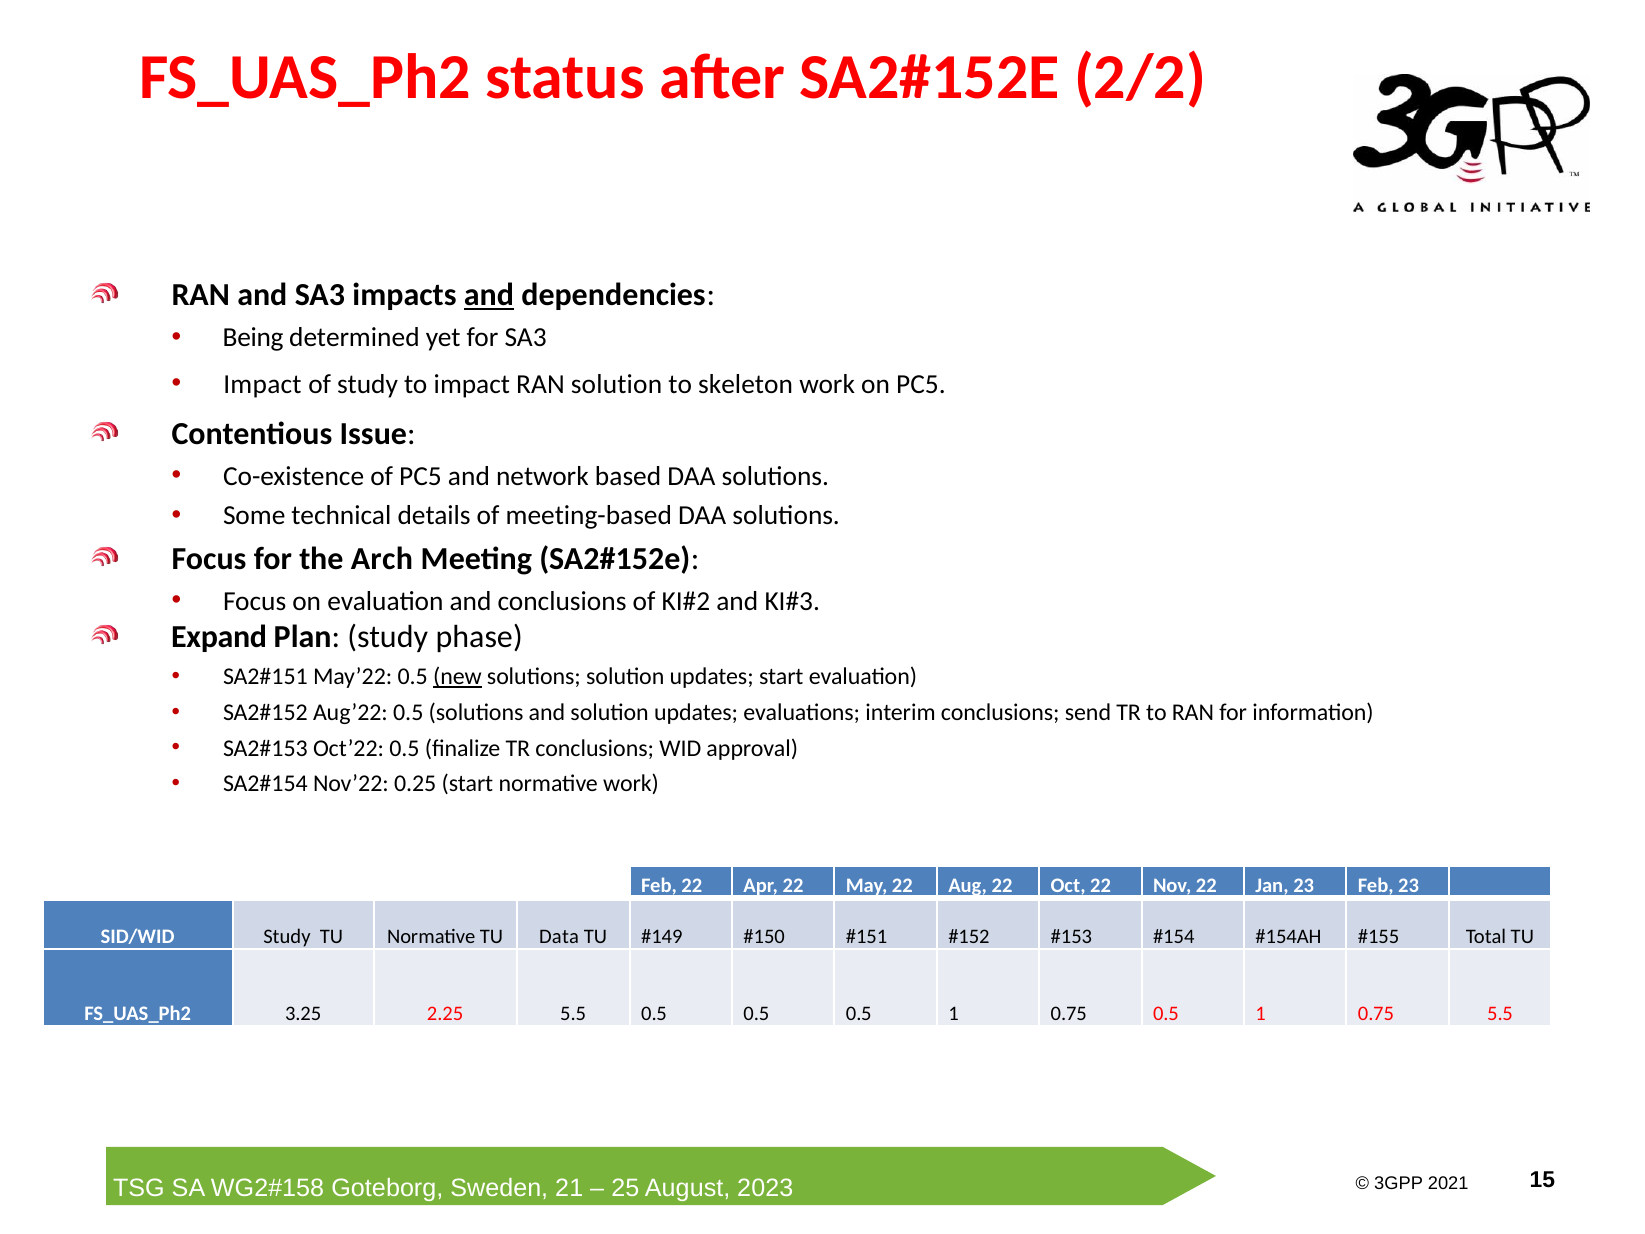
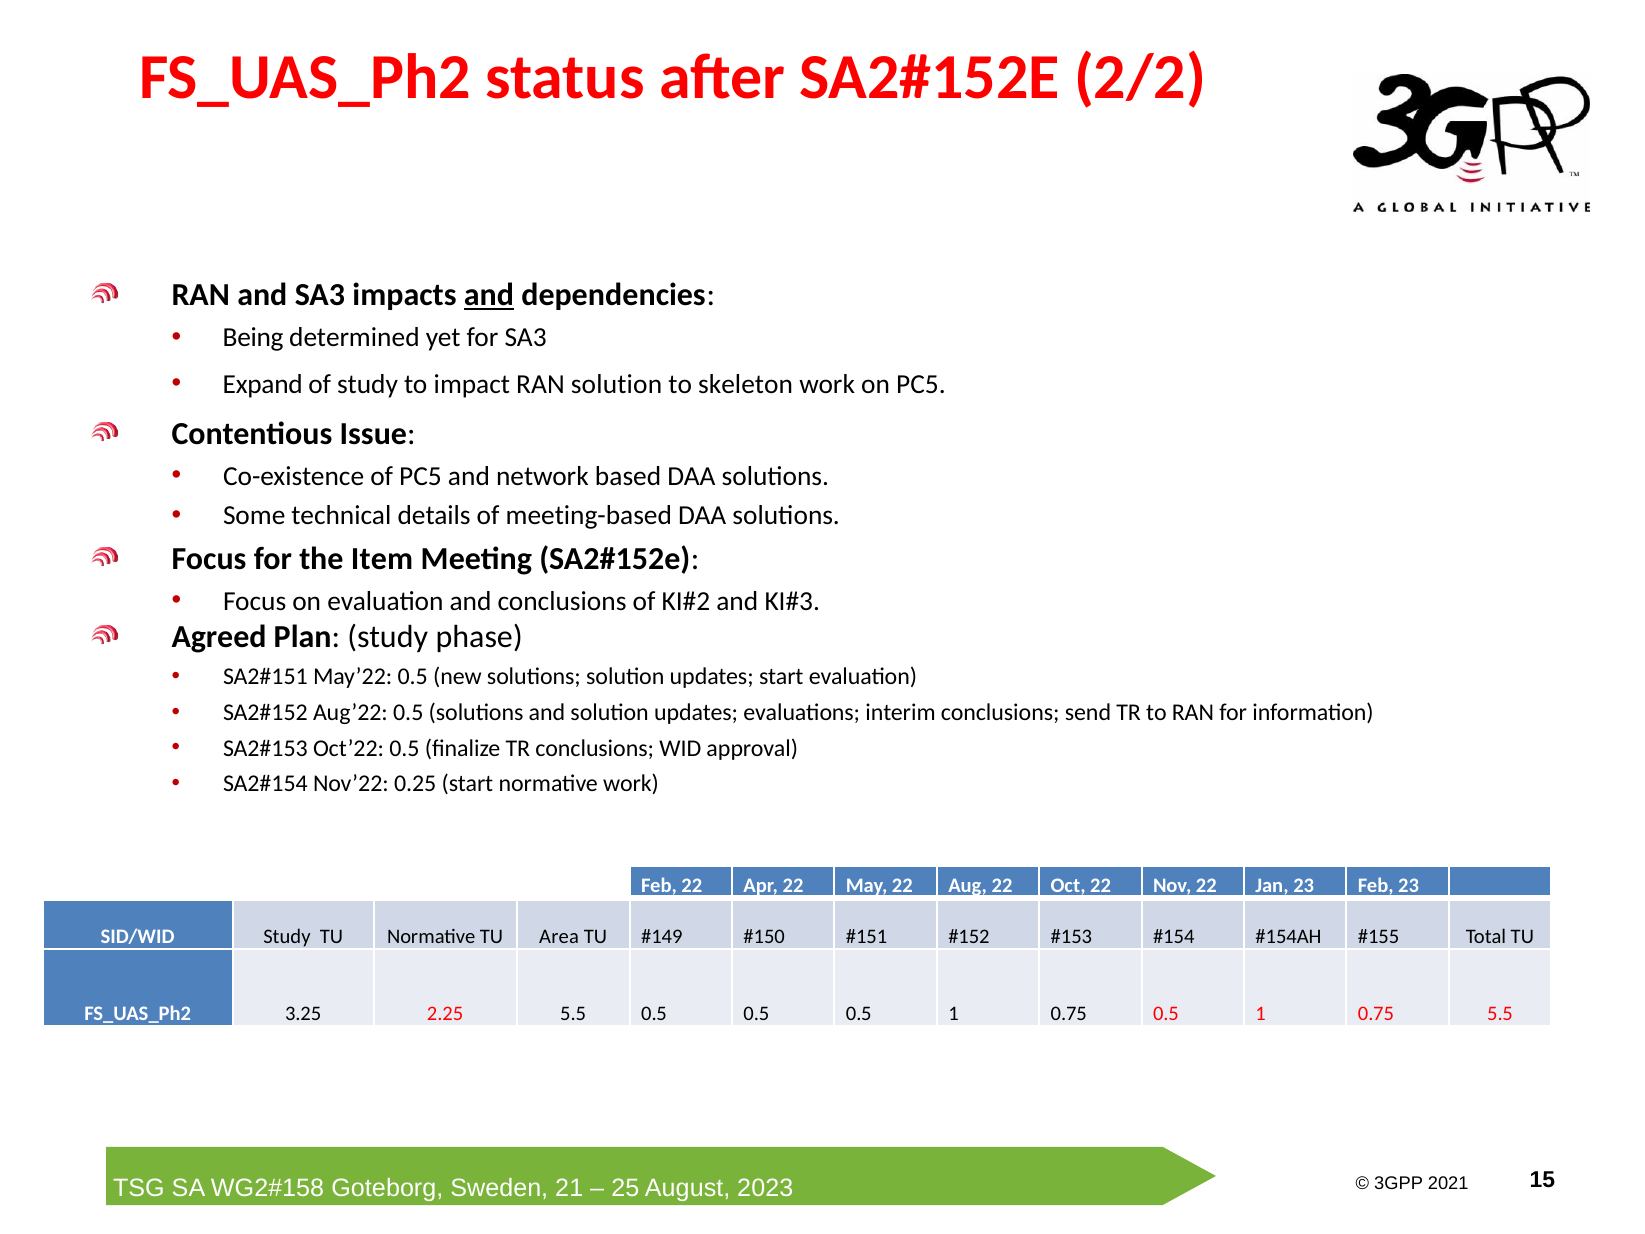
Impact at (262, 384): Impact -> Expand
Arch: Arch -> Item
Expand: Expand -> Agreed
new underline: present -> none
Data: Data -> Area
